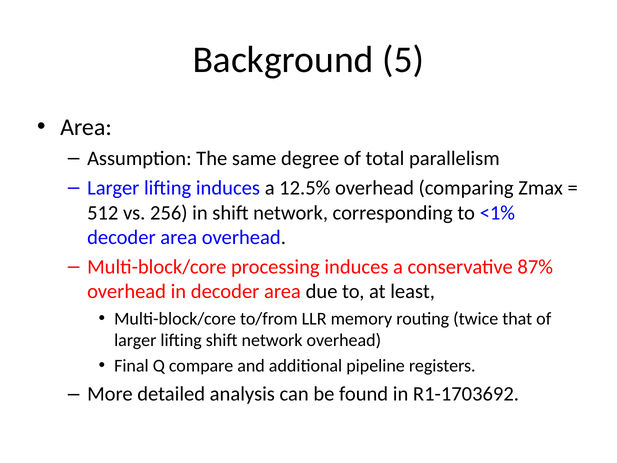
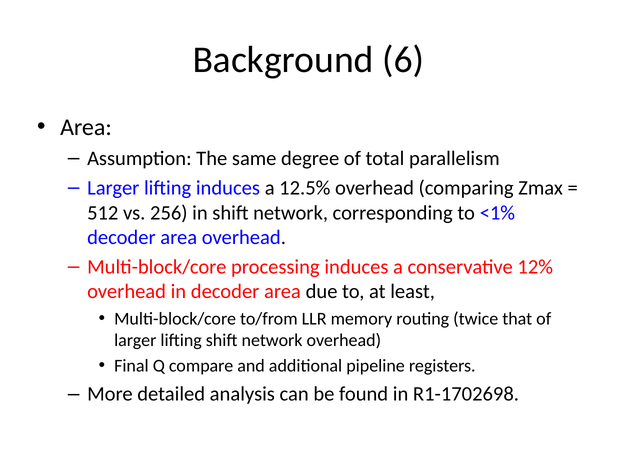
5: 5 -> 6
87%: 87% -> 12%
R1-1703692: R1-1703692 -> R1-1702698
